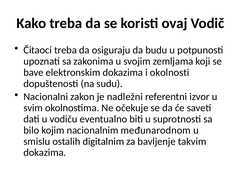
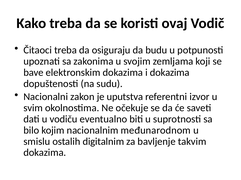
i okolnosti: okolnosti -> dokazima
nadležni: nadležni -> uputstva
